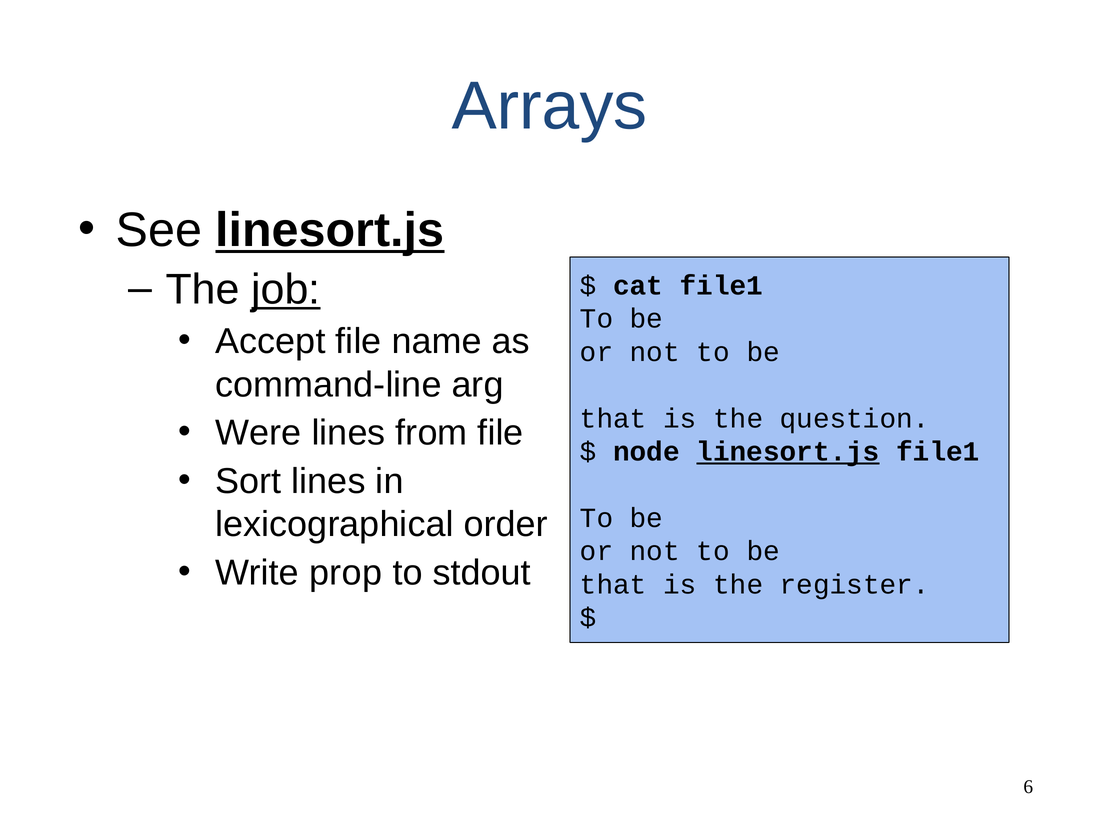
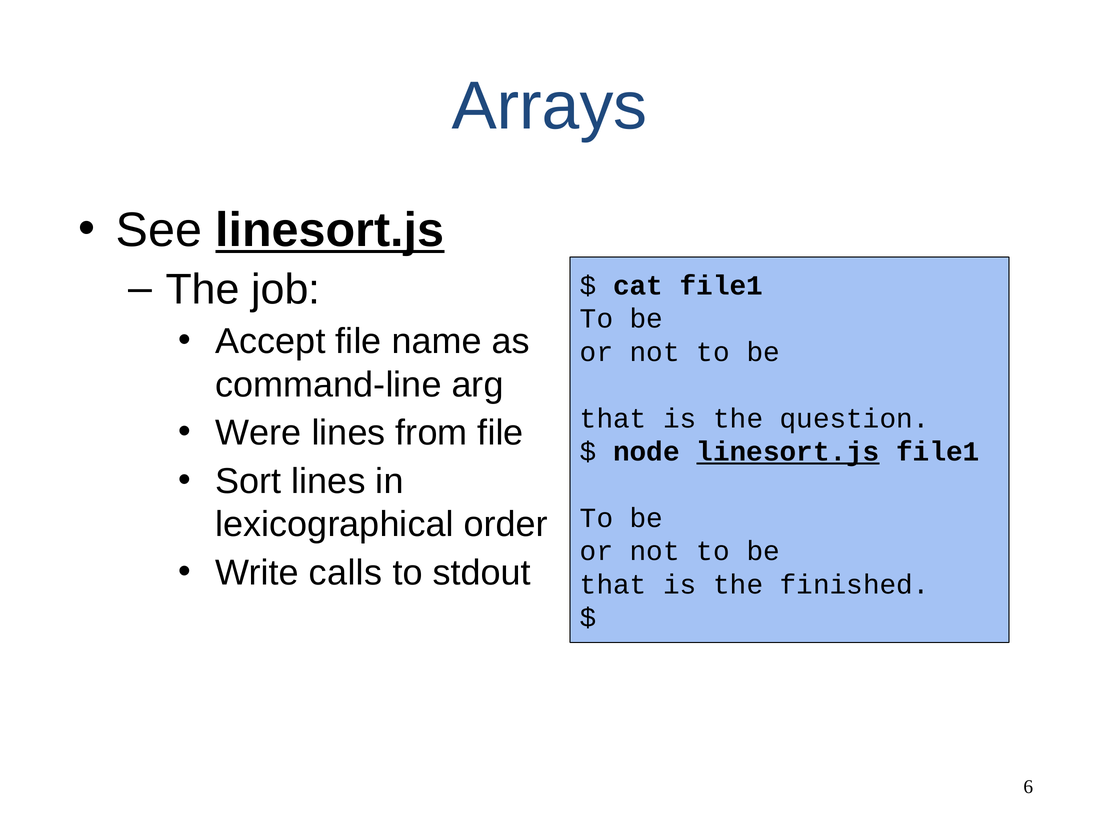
job underline: present -> none
prop: prop -> calls
register: register -> finished
